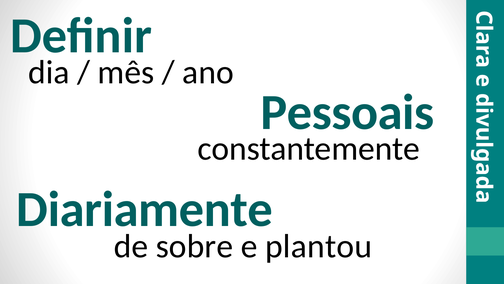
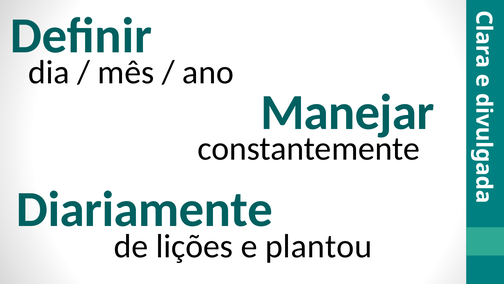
Pessoais: Pessoais -> Manejar
sobre: sobre -> lições
